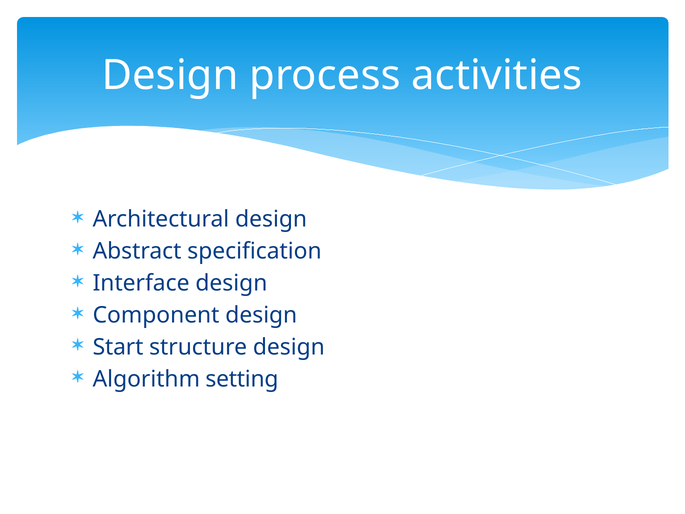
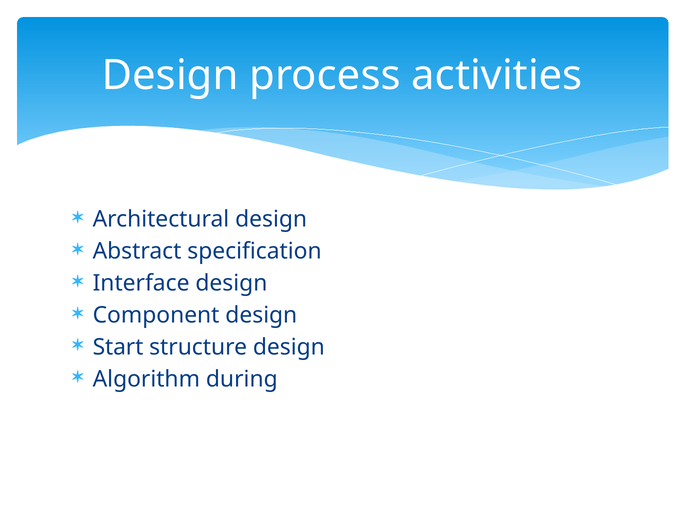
setting: setting -> during
